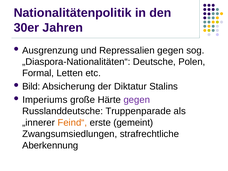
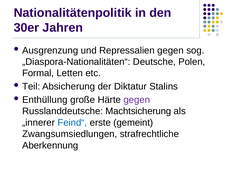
Bild: Bild -> Teil
Imperiums: Imperiums -> Enthüllung
Truppenparade: Truppenparade -> Machtsicherung
Feind“ colour: orange -> blue
